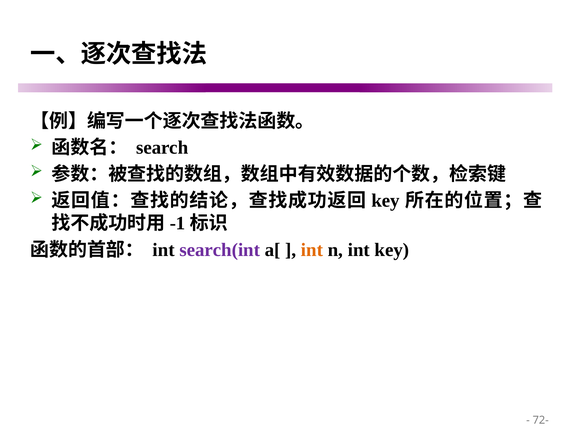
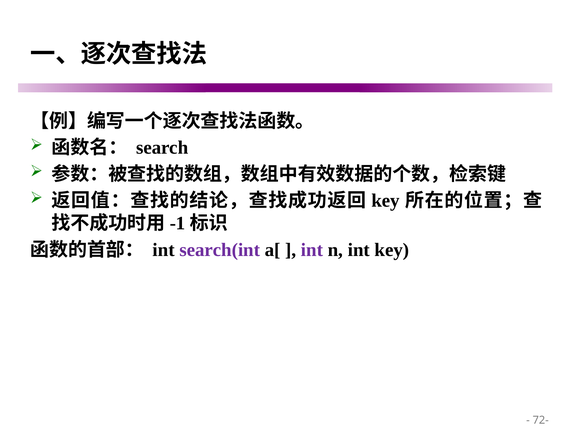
int at (312, 250) colour: orange -> purple
